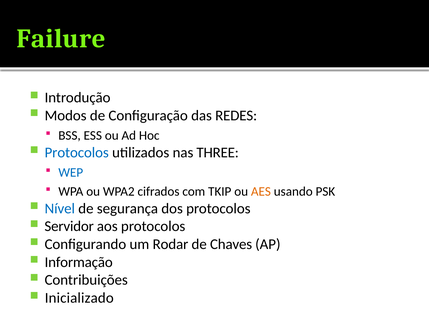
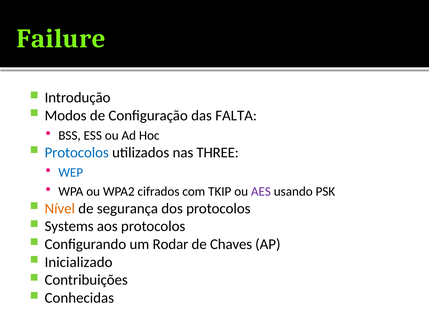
REDES: REDES -> FALTA
AES colour: orange -> purple
Nível colour: blue -> orange
Servidor: Servidor -> Systems
Informação: Informação -> Inicializado
Inicializado: Inicializado -> Conhecidas
